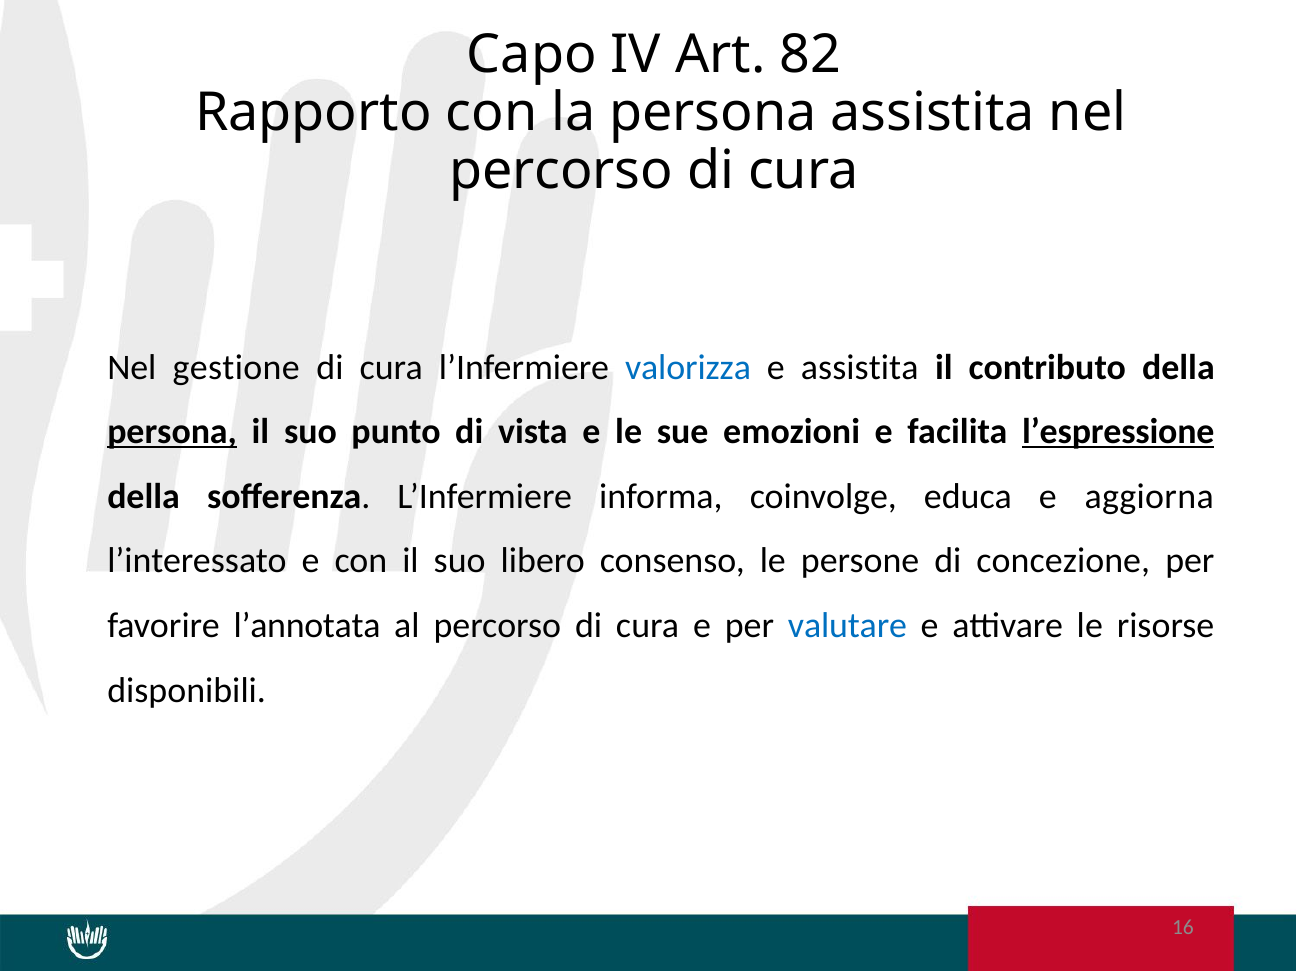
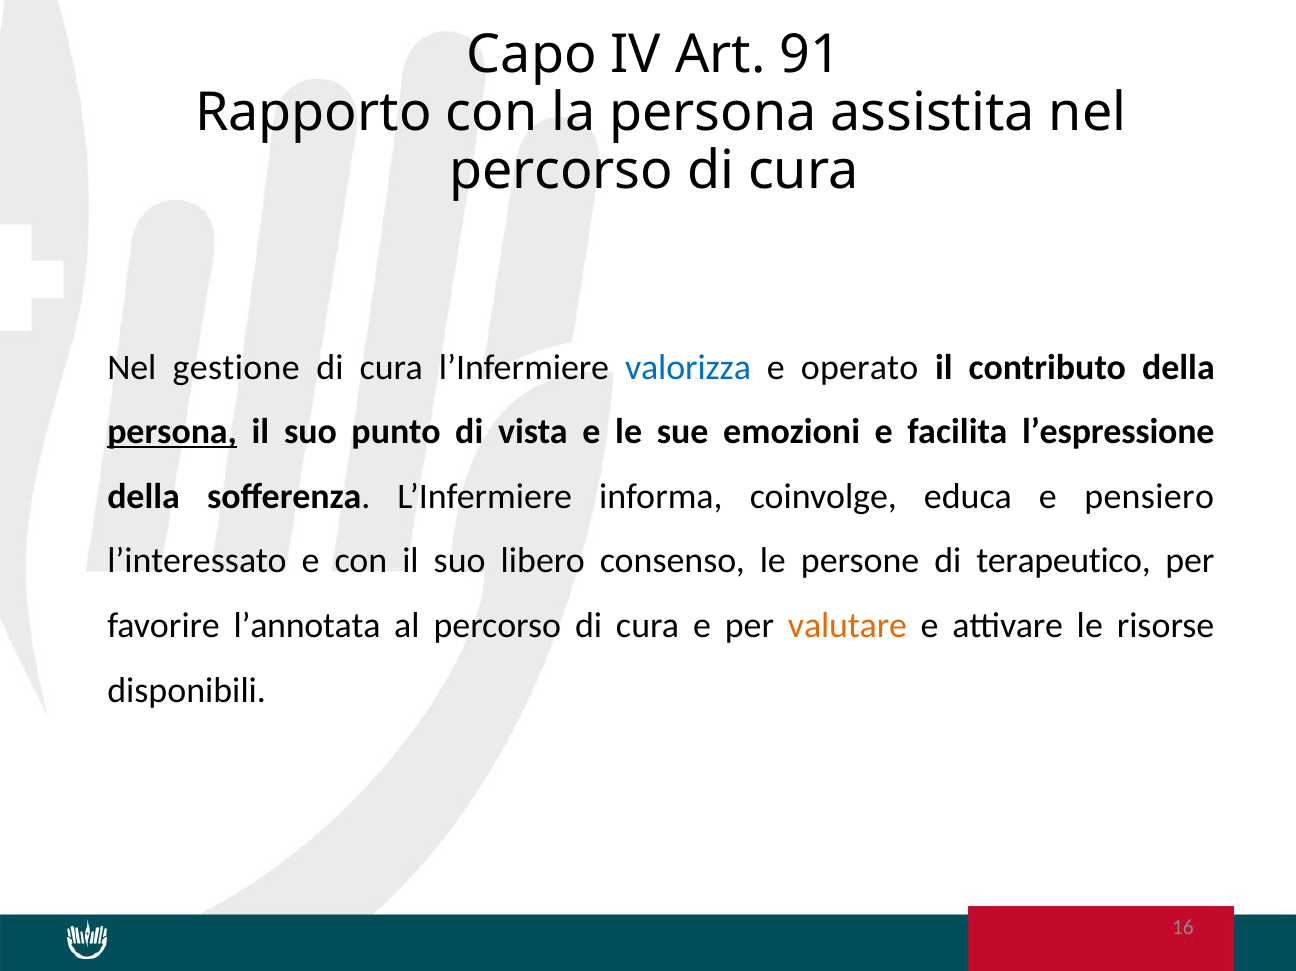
82: 82 -> 91
e assistita: assistita -> operato
l’espressione underline: present -> none
aggiorna: aggiorna -> pensiero
concezione: concezione -> terapeutico
valutare colour: blue -> orange
